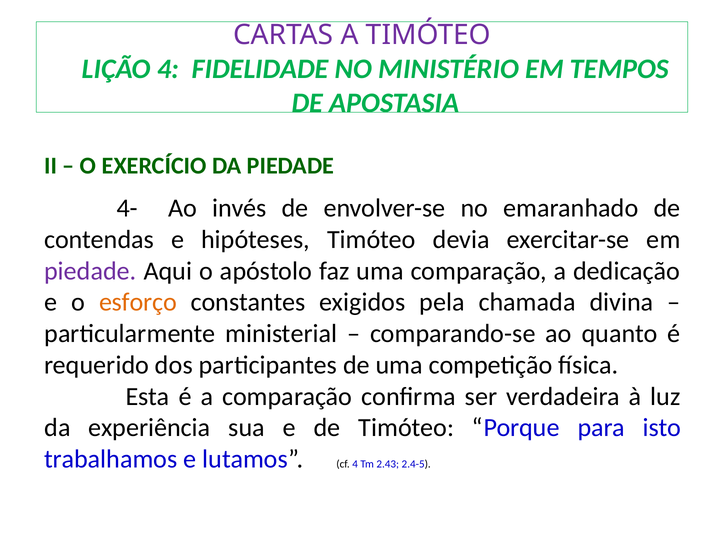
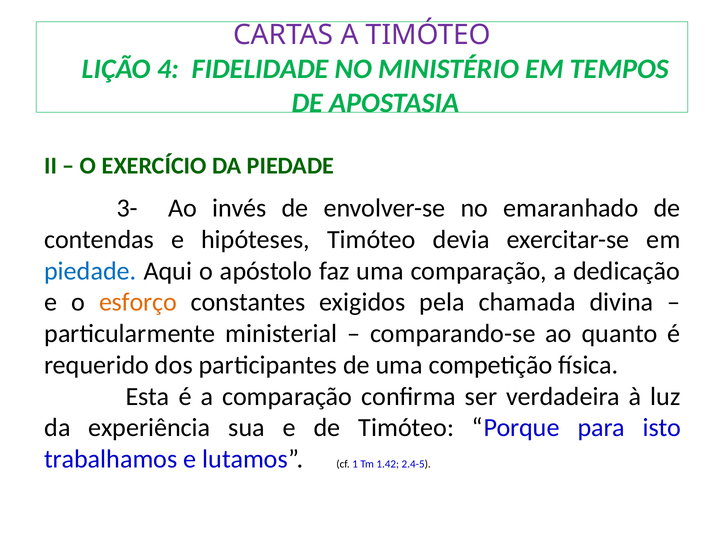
4-: 4- -> 3-
piedade at (90, 271) colour: purple -> blue
cf 4: 4 -> 1
2.43: 2.43 -> 1.42
